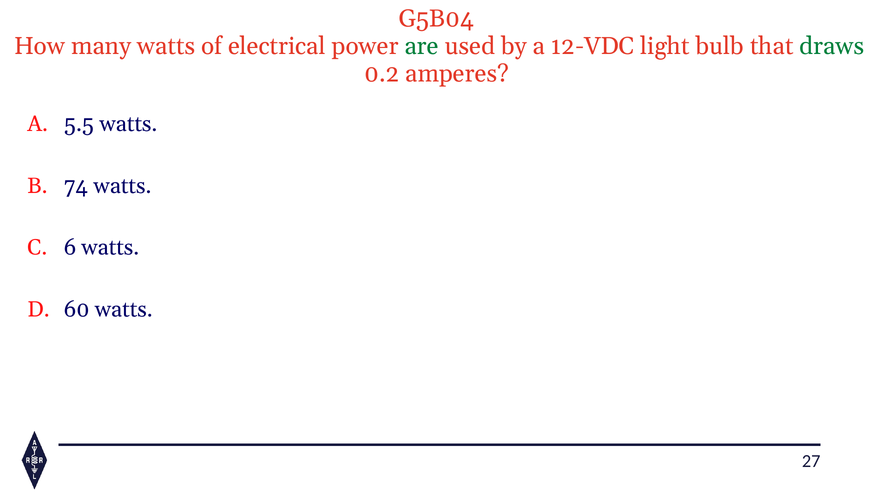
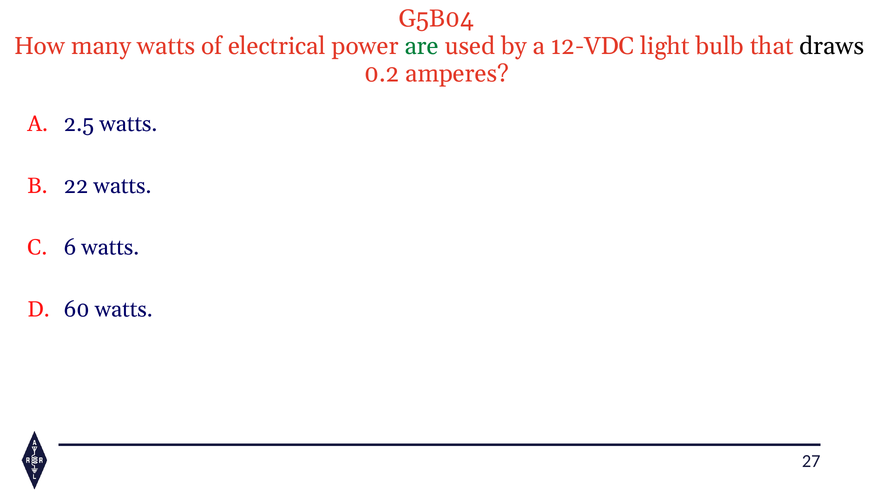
draws colour: green -> black
5.5: 5.5 -> 2.5
74: 74 -> 22
